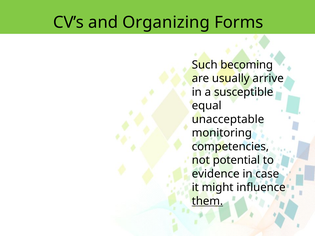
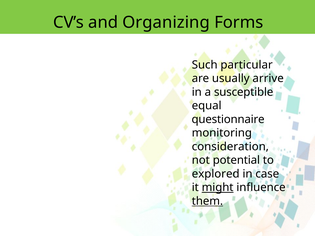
becoming: becoming -> particular
unacceptable: unacceptable -> questionnaire
competencies: competencies -> consideration
evidence: evidence -> explored
might underline: none -> present
